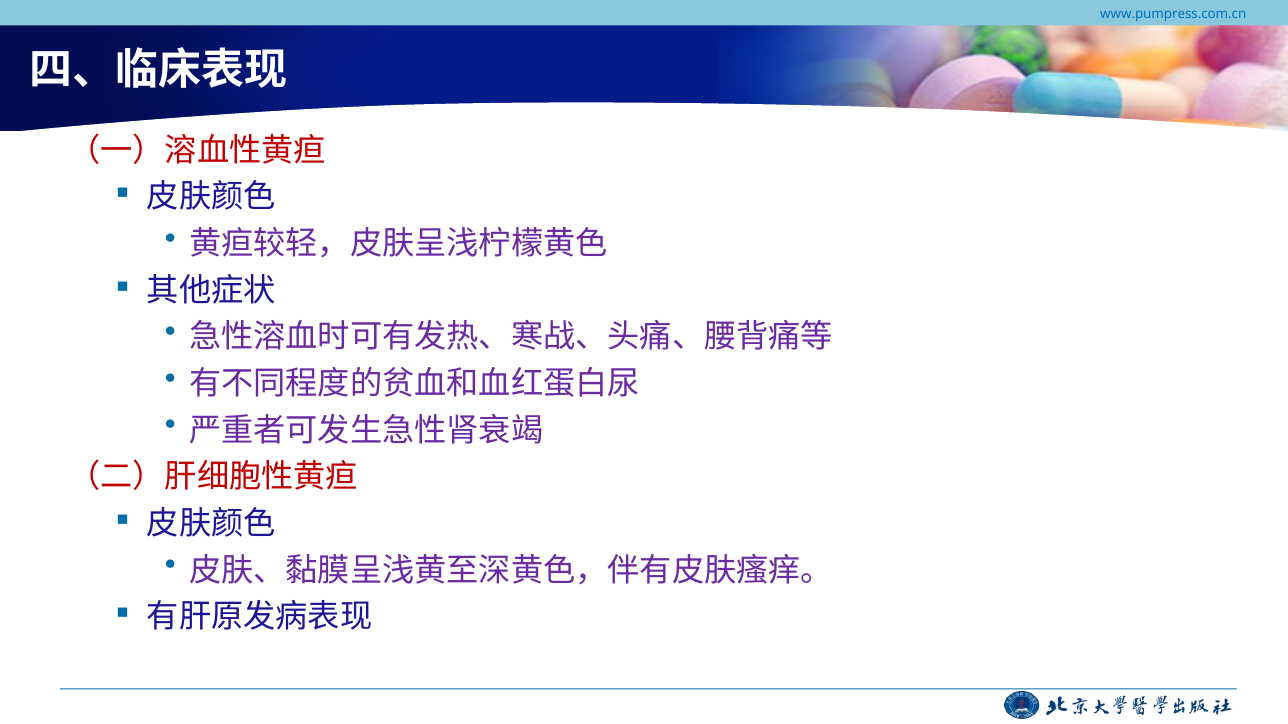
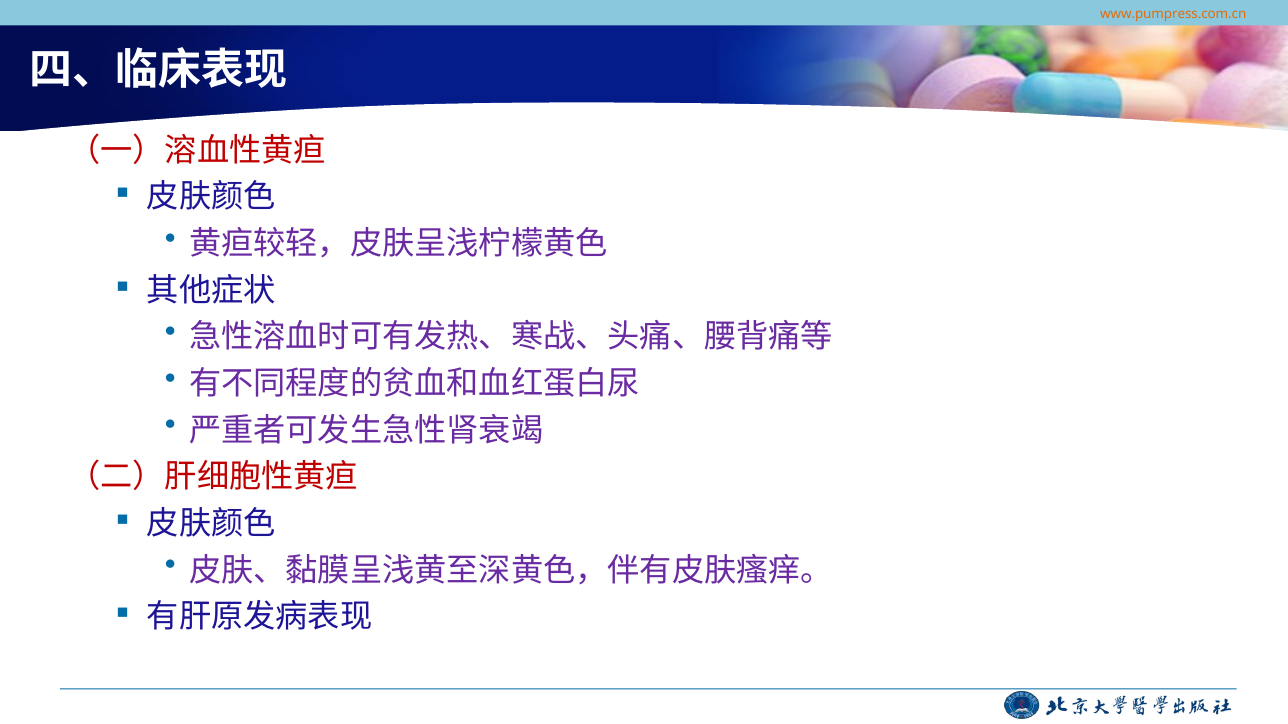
www.pumpress.com.cn colour: blue -> orange
